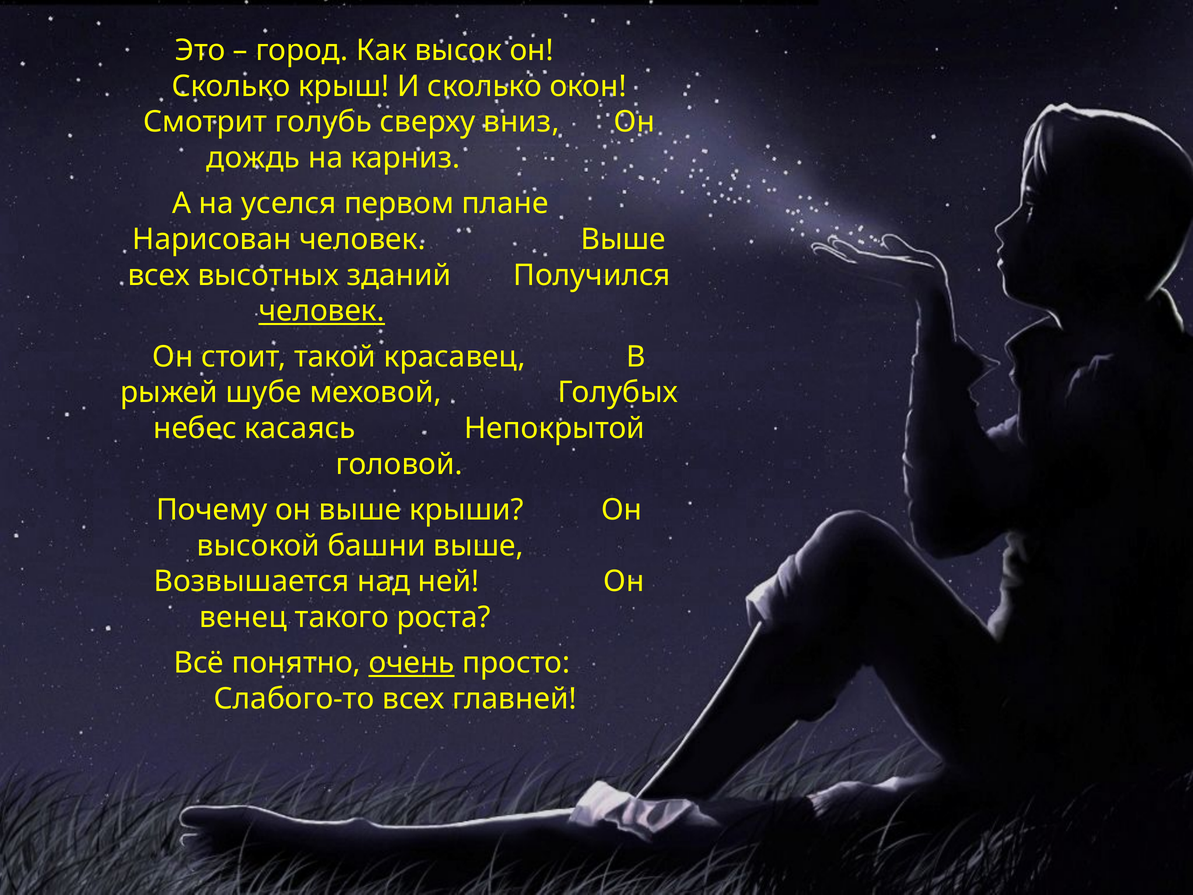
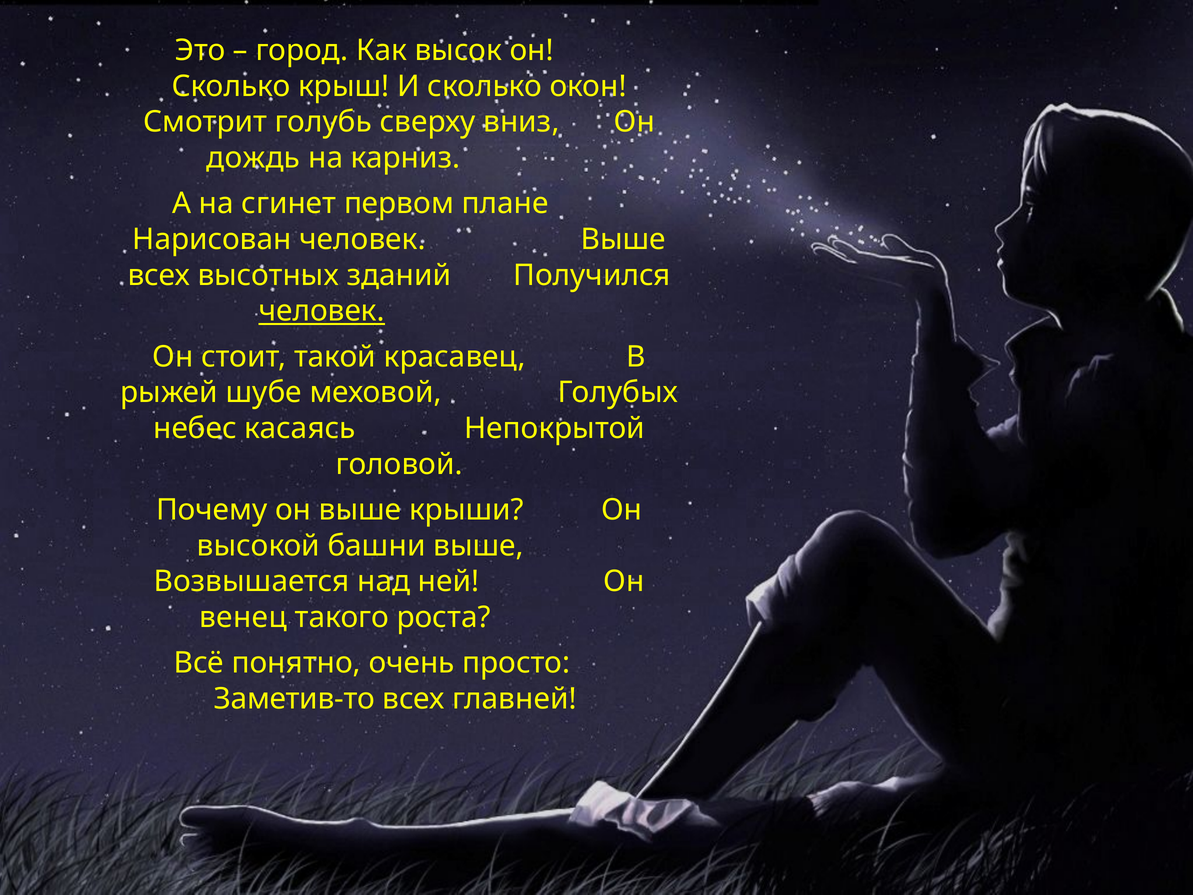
уселся: уселся -> сгинет
очень underline: present -> none
Слабого-то: Слабого-то -> Заметив-то
